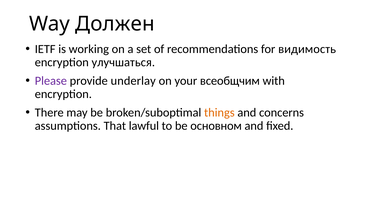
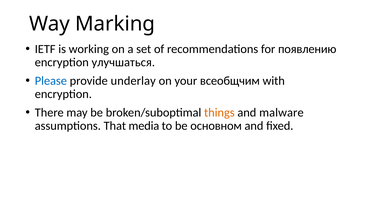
Должен: Должен -> Marking
видимость: видимость -> появлению
Please colour: purple -> blue
concerns: concerns -> malware
lawful: lawful -> media
